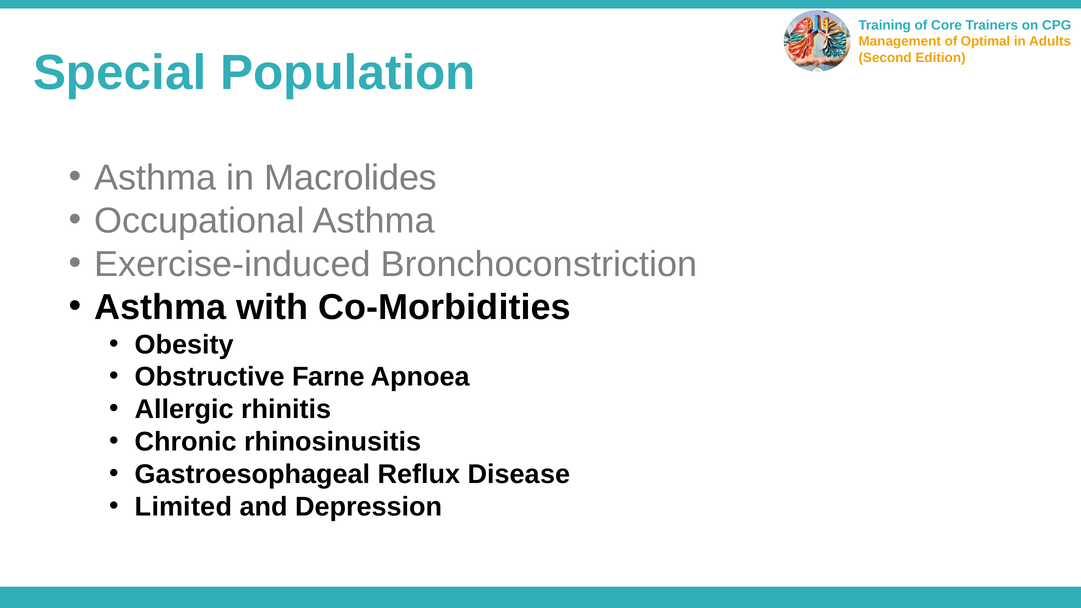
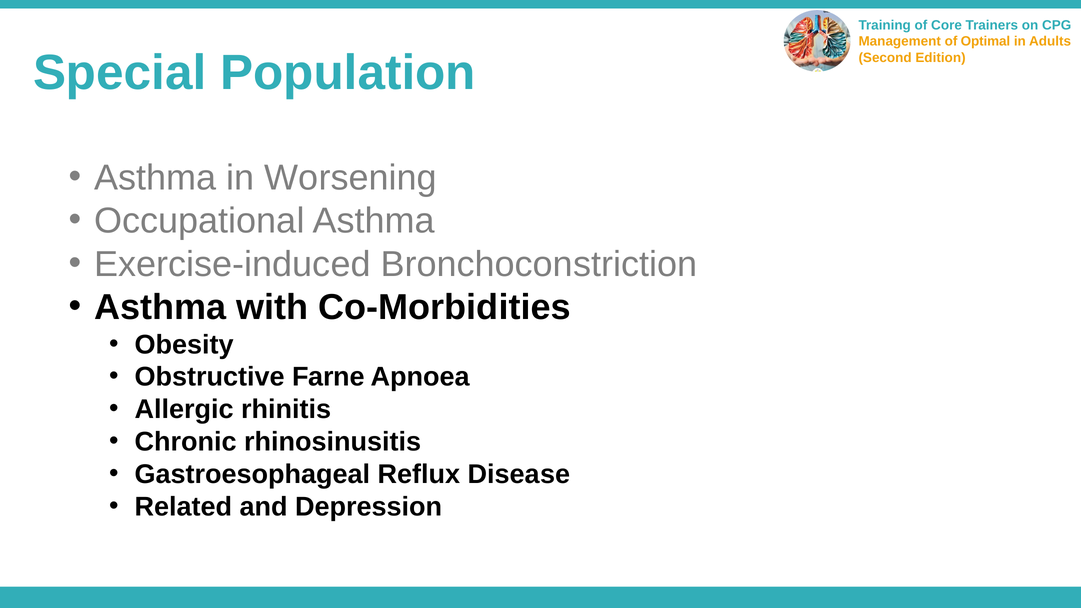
Macrolides: Macrolides -> Worsening
Limited: Limited -> Related
